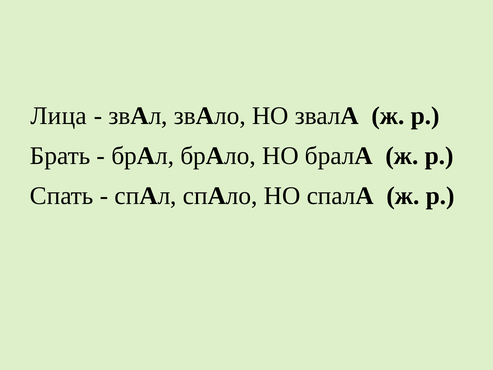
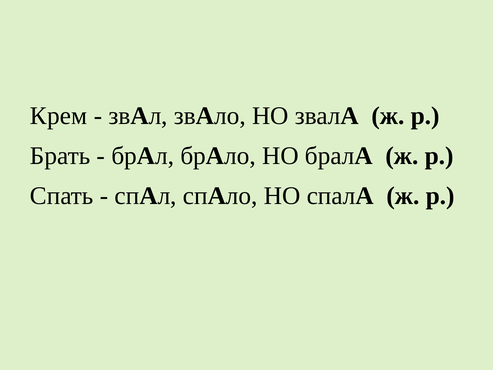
Лица: Лица -> Крем
